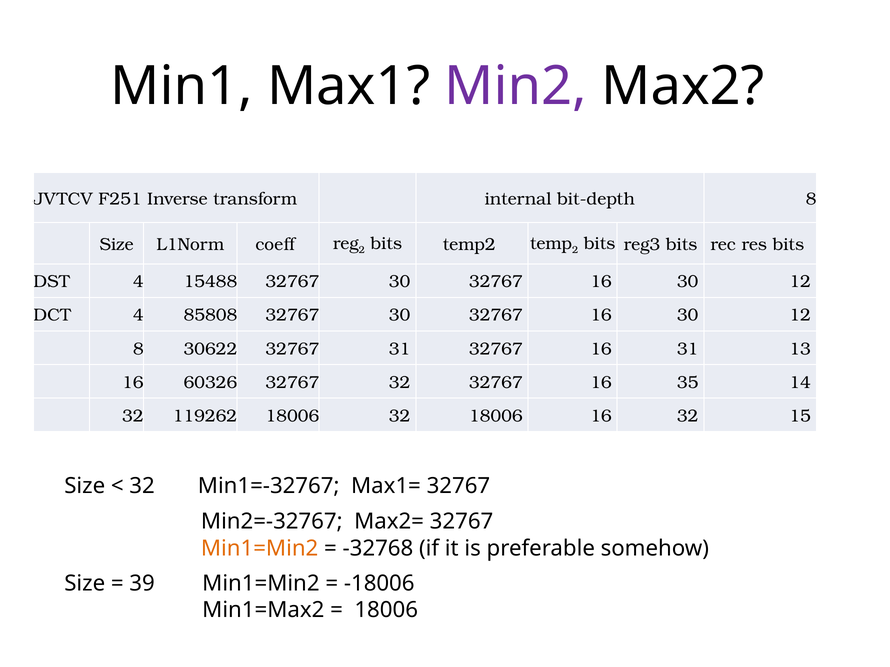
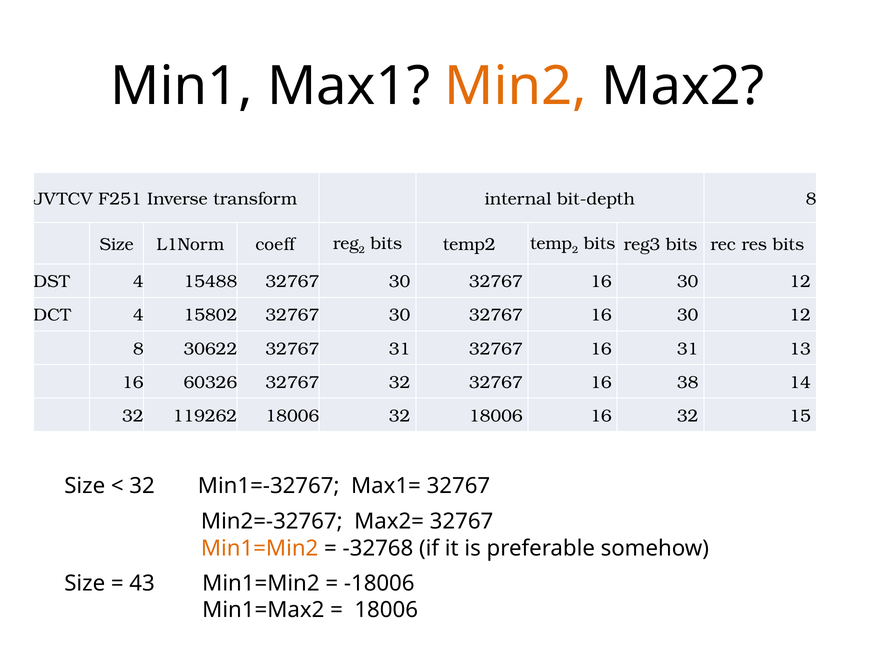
Min2 colour: purple -> orange
85808: 85808 -> 15802
35: 35 -> 38
39: 39 -> 43
